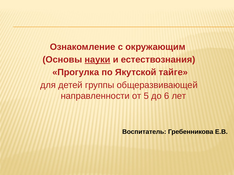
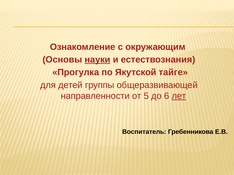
лет underline: none -> present
